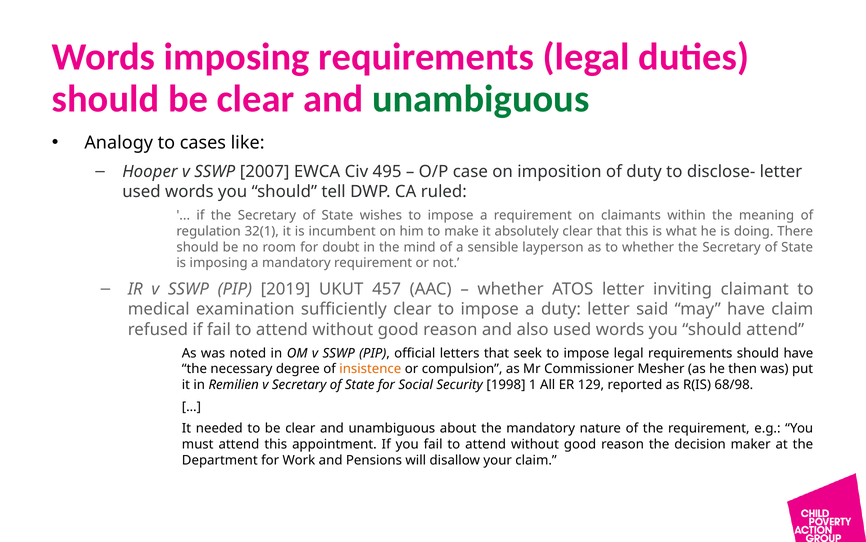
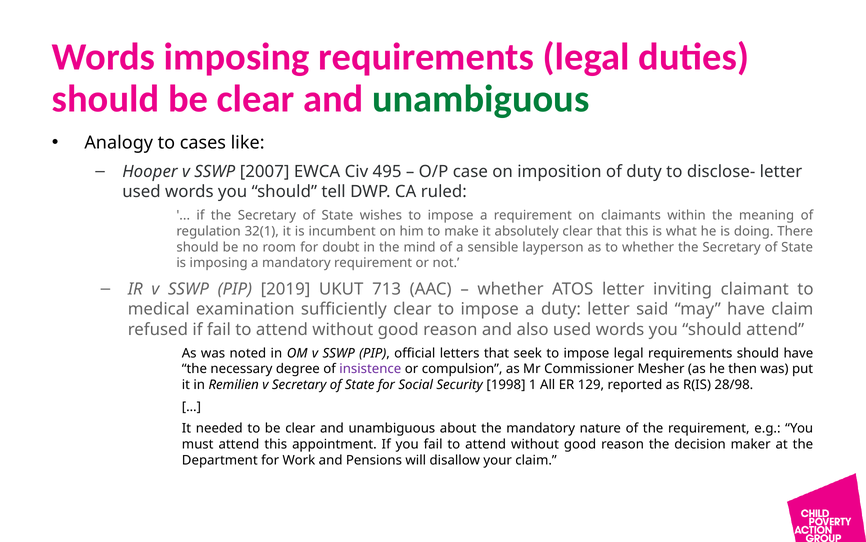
457: 457 -> 713
insistence colour: orange -> purple
68/98: 68/98 -> 28/98
